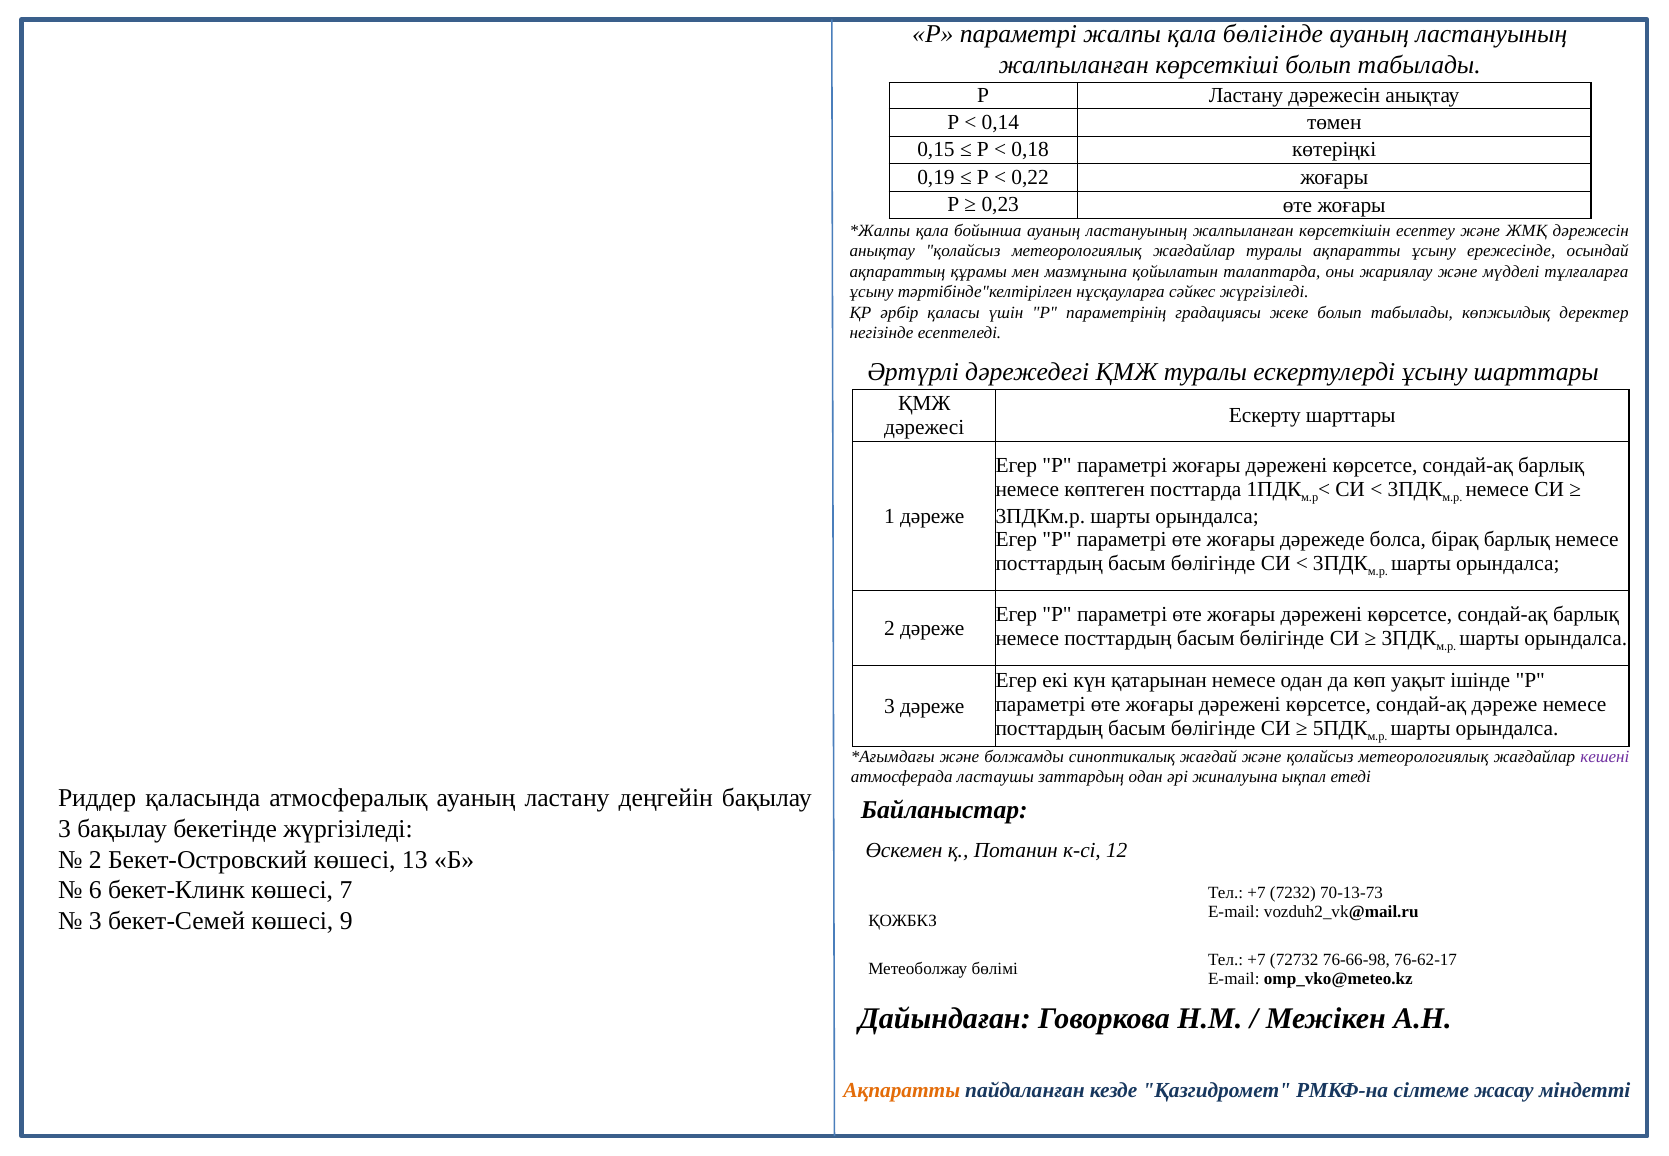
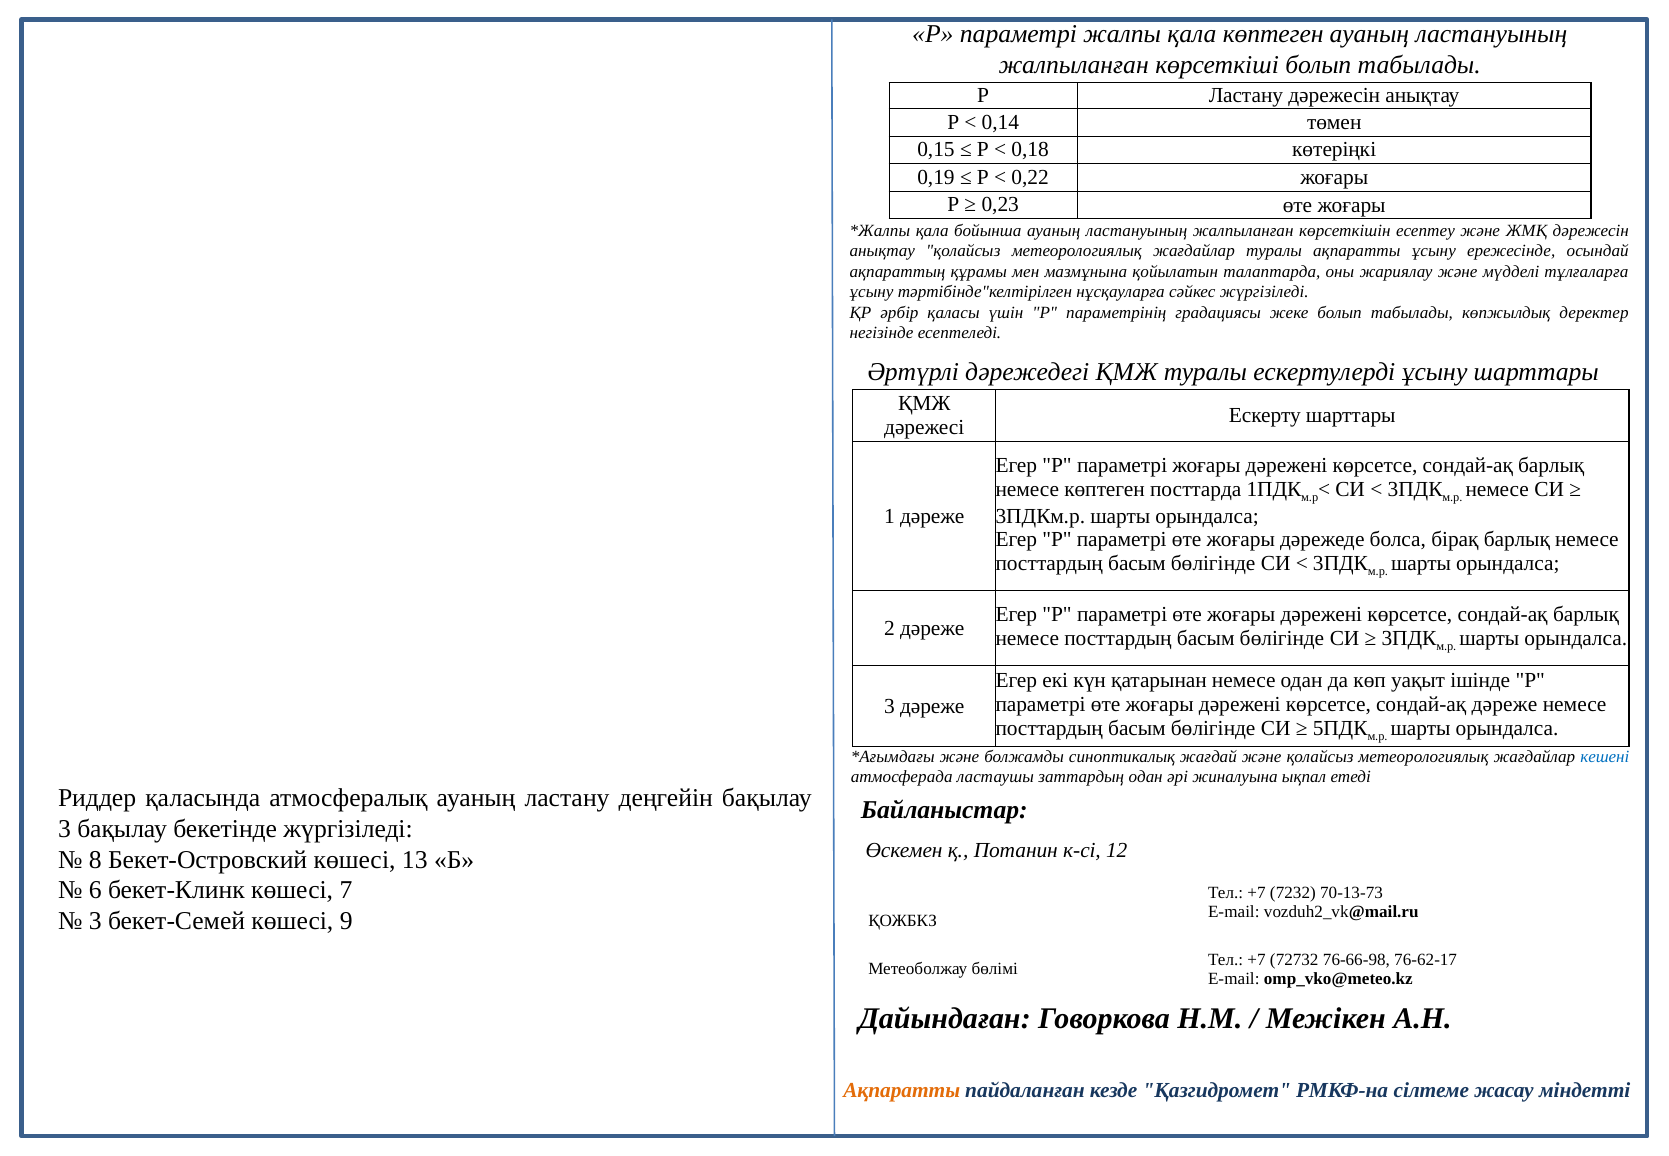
қала бөлігінде: бөлігінде -> көптеген
кешені colour: purple -> blue
2 at (95, 859): 2 -> 8
